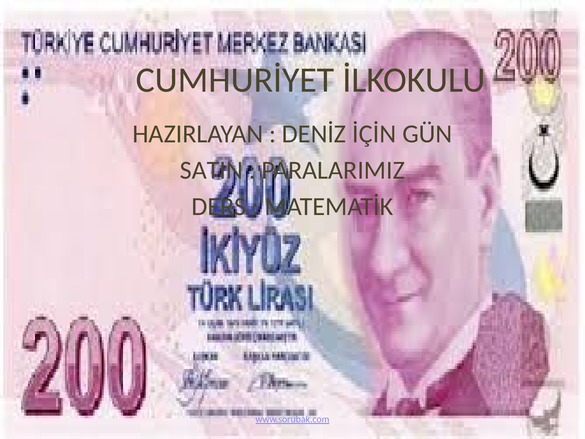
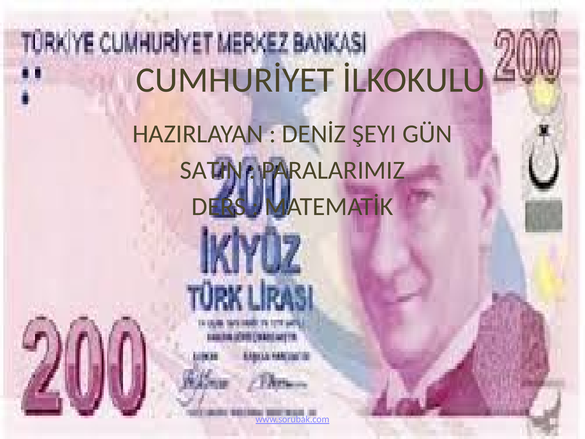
İÇİN: İÇİN -> ŞEYI
